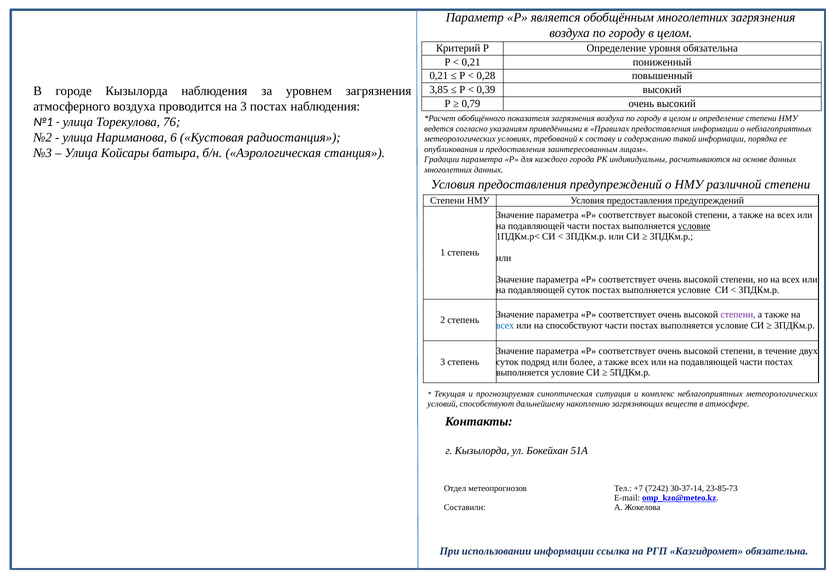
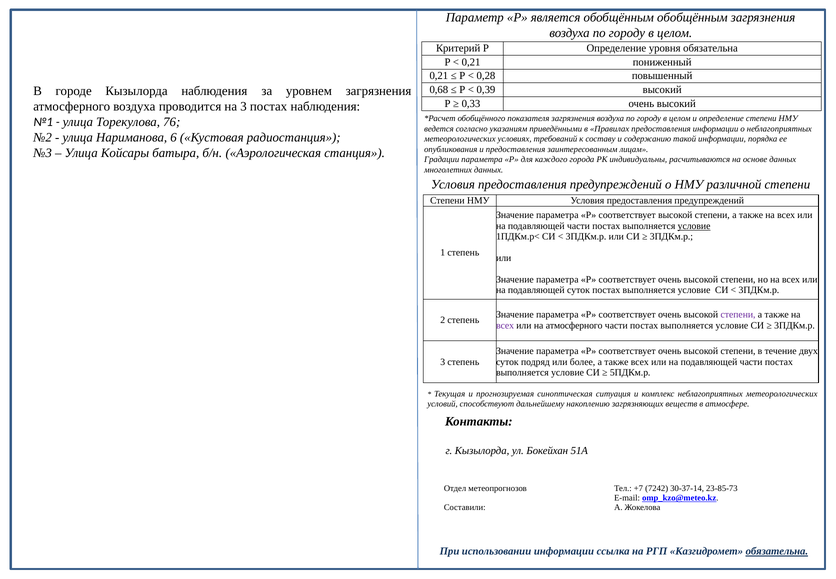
обобщённым многолетних: многолетних -> обобщённым
3,85: 3,85 -> 0,68
0,79: 0,79 -> 0,33
всех at (505, 325) colour: blue -> purple
на способствуют: способствуют -> атмосферного
обязательна at (777, 551) underline: none -> present
